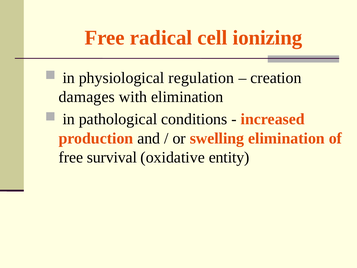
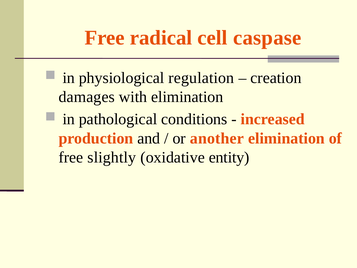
ionizing: ionizing -> caspase
swelling: swelling -> another
survival: survival -> slightly
